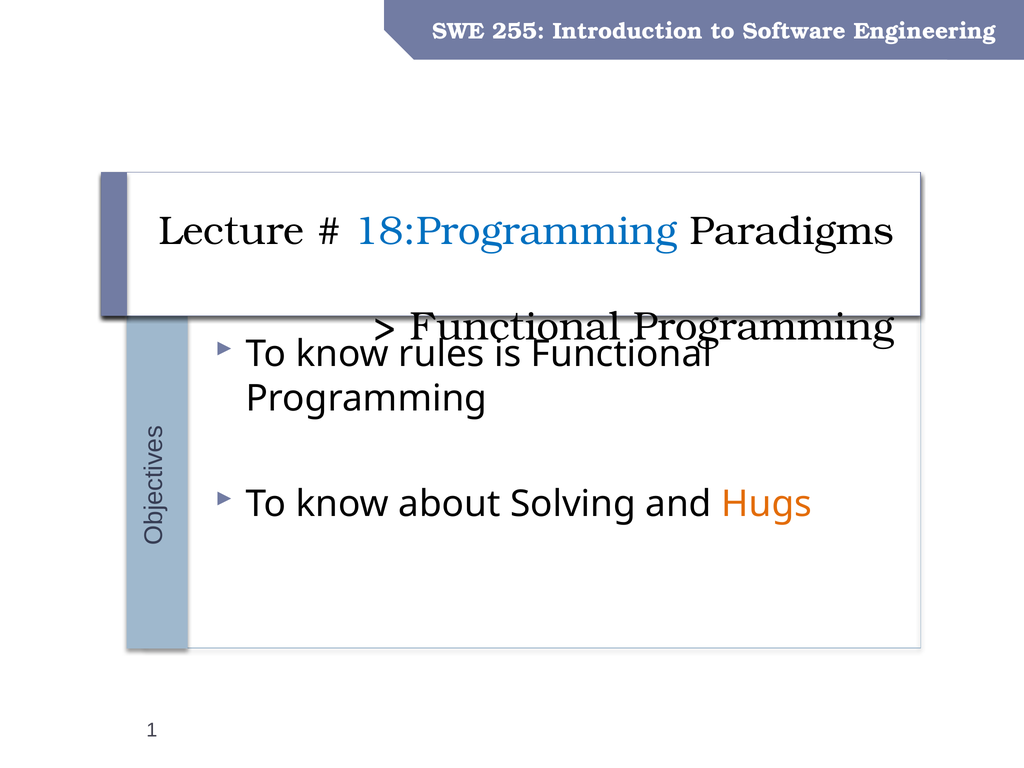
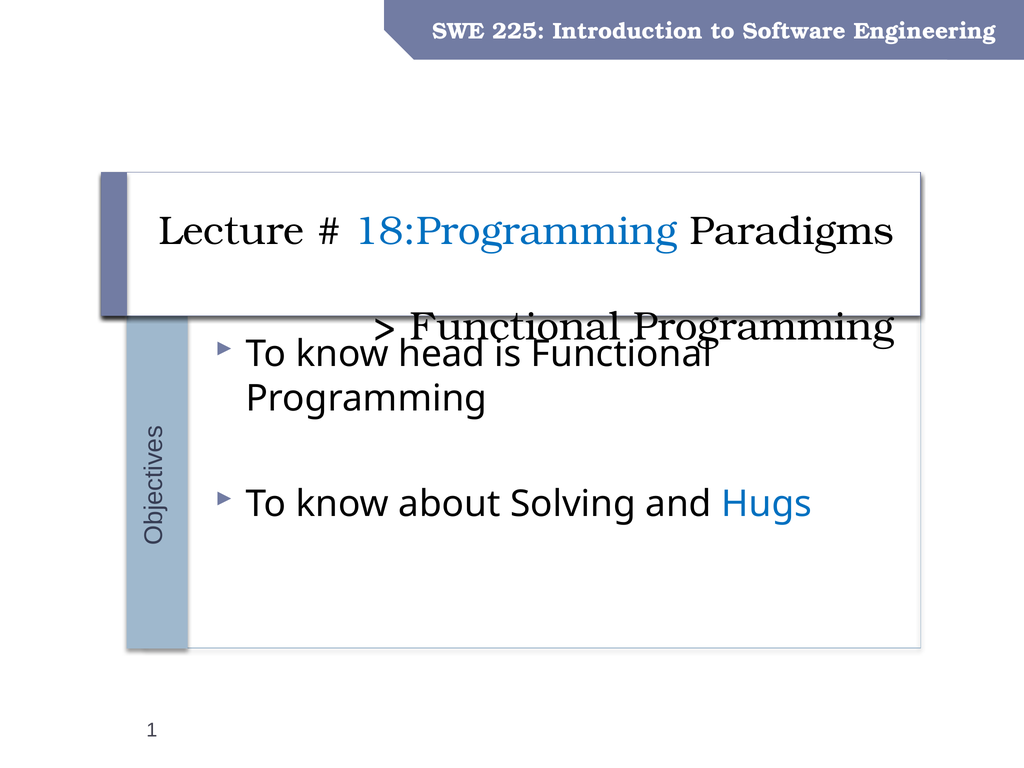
255: 255 -> 225
rules: rules -> head
Hugs colour: orange -> blue
